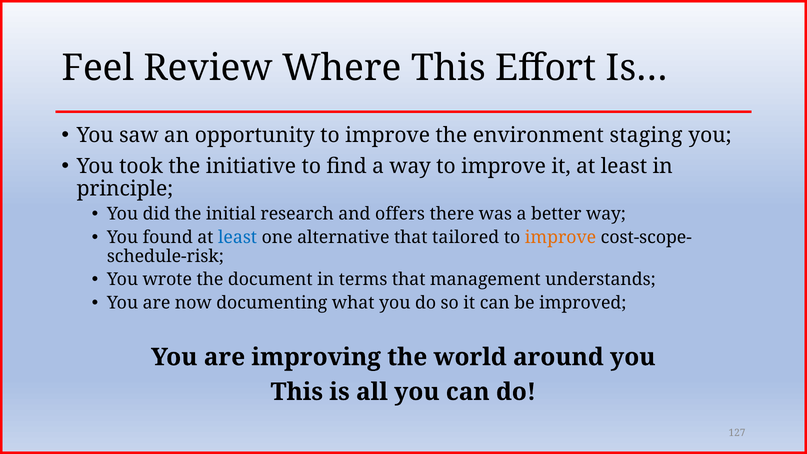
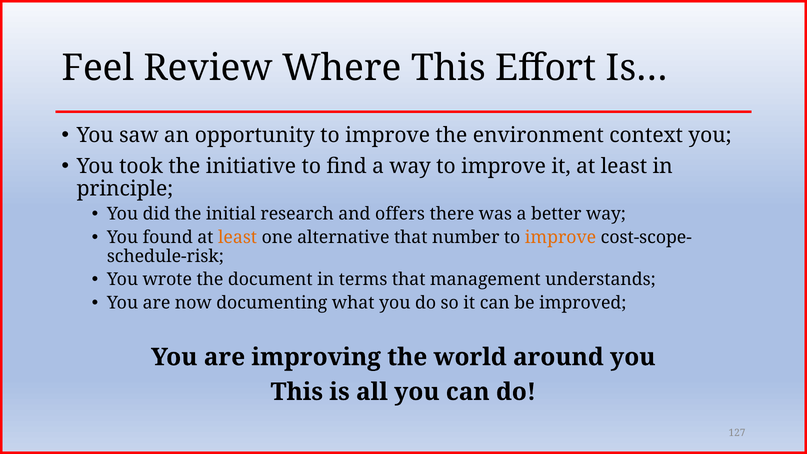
staging: staging -> context
least at (238, 237) colour: blue -> orange
tailored: tailored -> number
